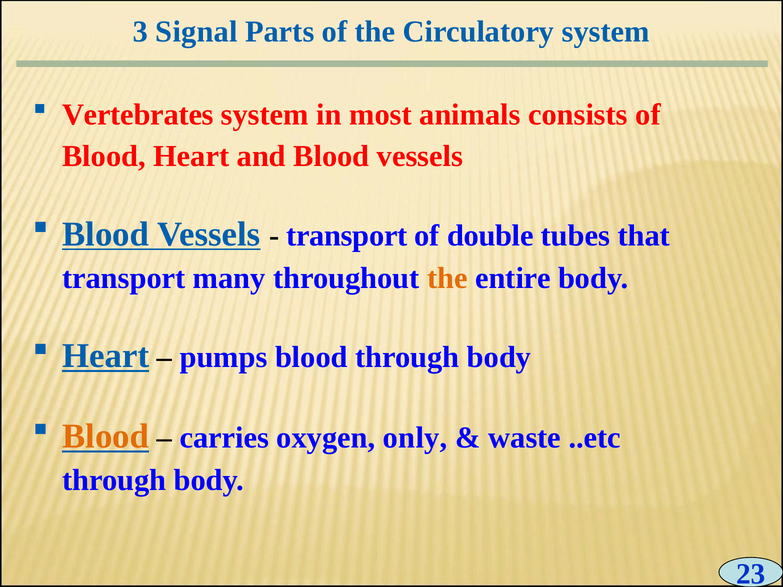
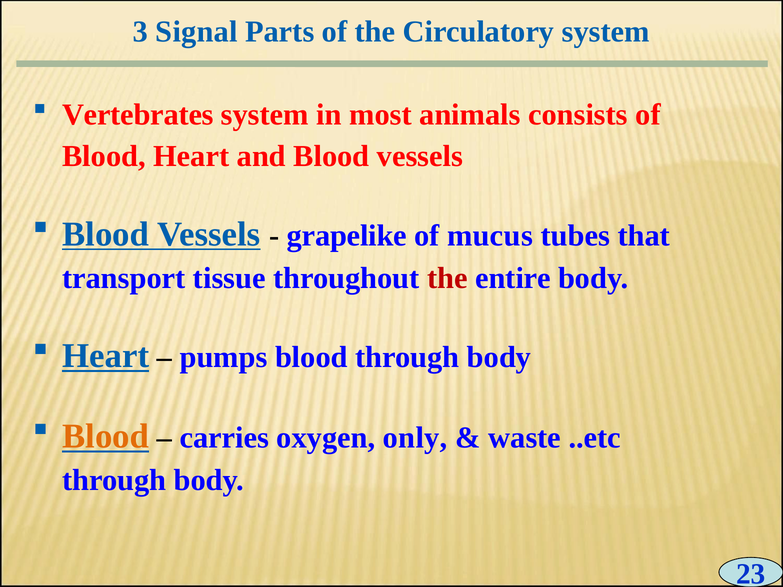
transport at (347, 236): transport -> grapelike
double: double -> mucus
many: many -> tissue
the at (447, 278) colour: orange -> red
